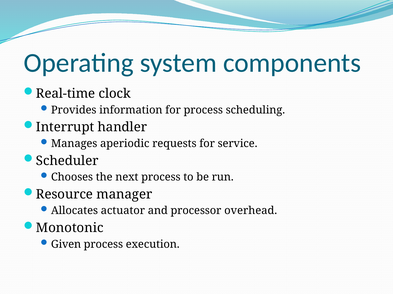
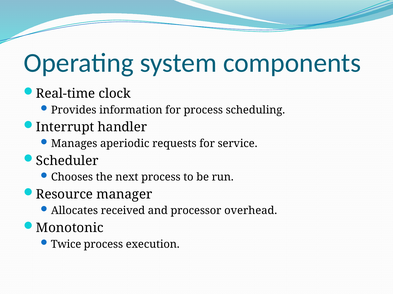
actuator: actuator -> received
Given: Given -> Twice
